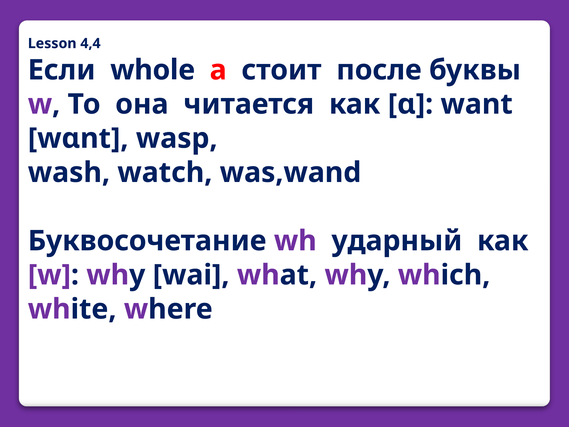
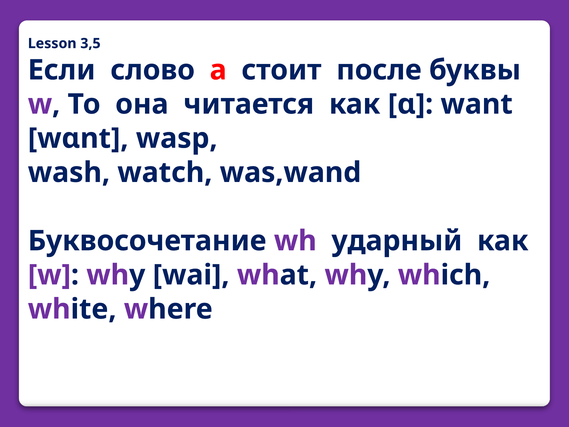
4,4: 4,4 -> 3,5
whole: whole -> слово
